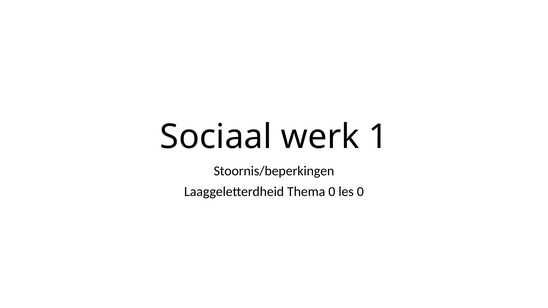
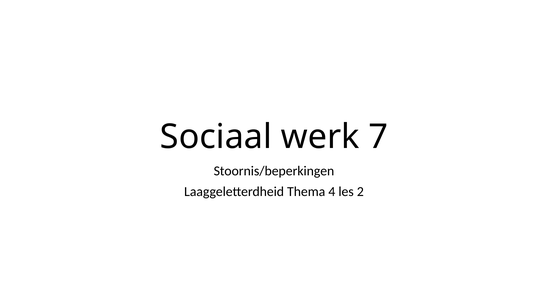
1: 1 -> 7
Thema 0: 0 -> 4
les 0: 0 -> 2
